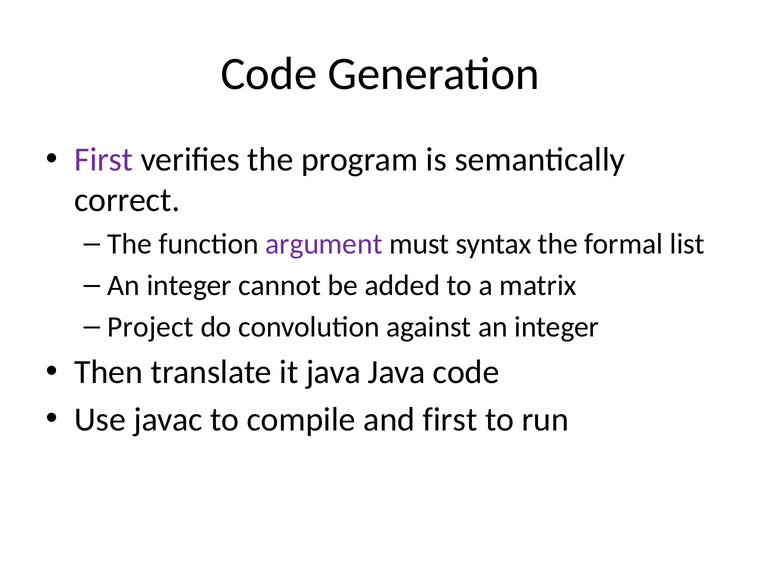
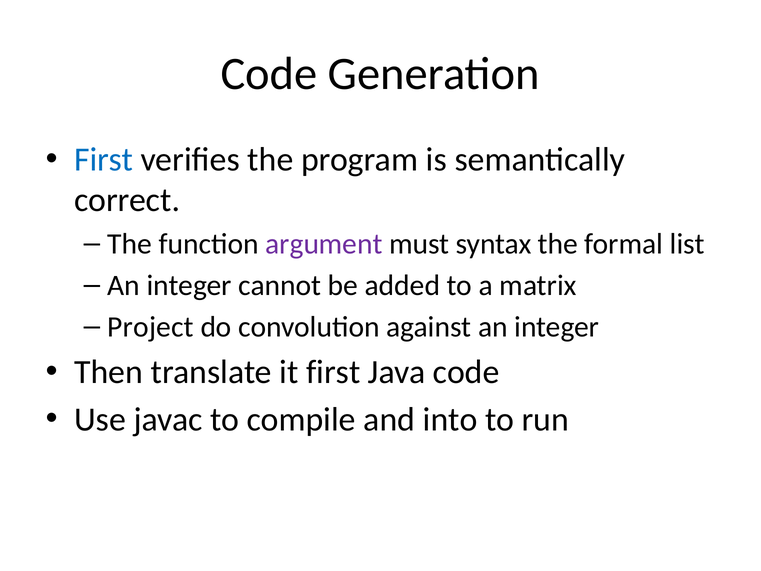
First at (104, 160) colour: purple -> blue
it java: java -> first
and first: first -> into
